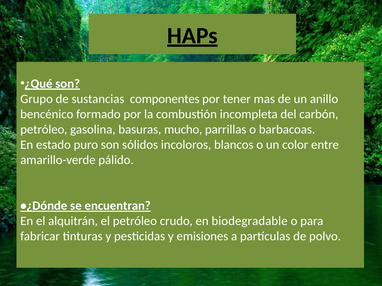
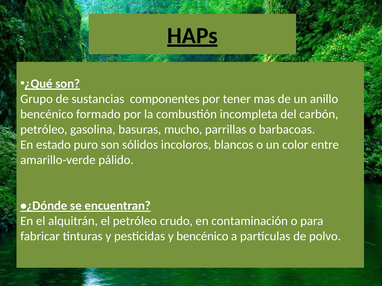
biodegradable: biodegradable -> contaminación
y emisiones: emisiones -> bencénico
